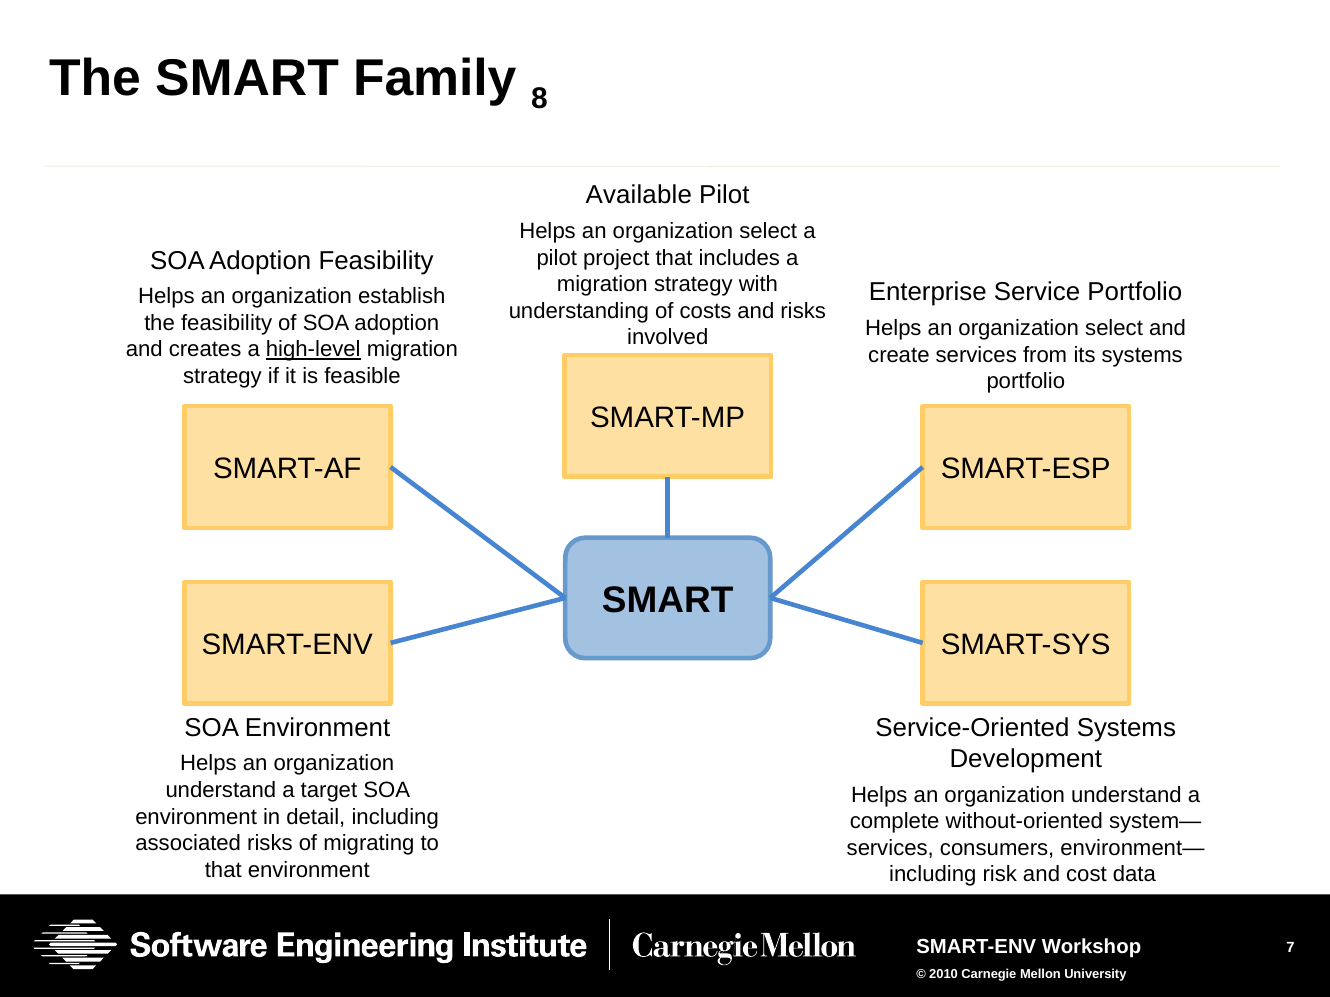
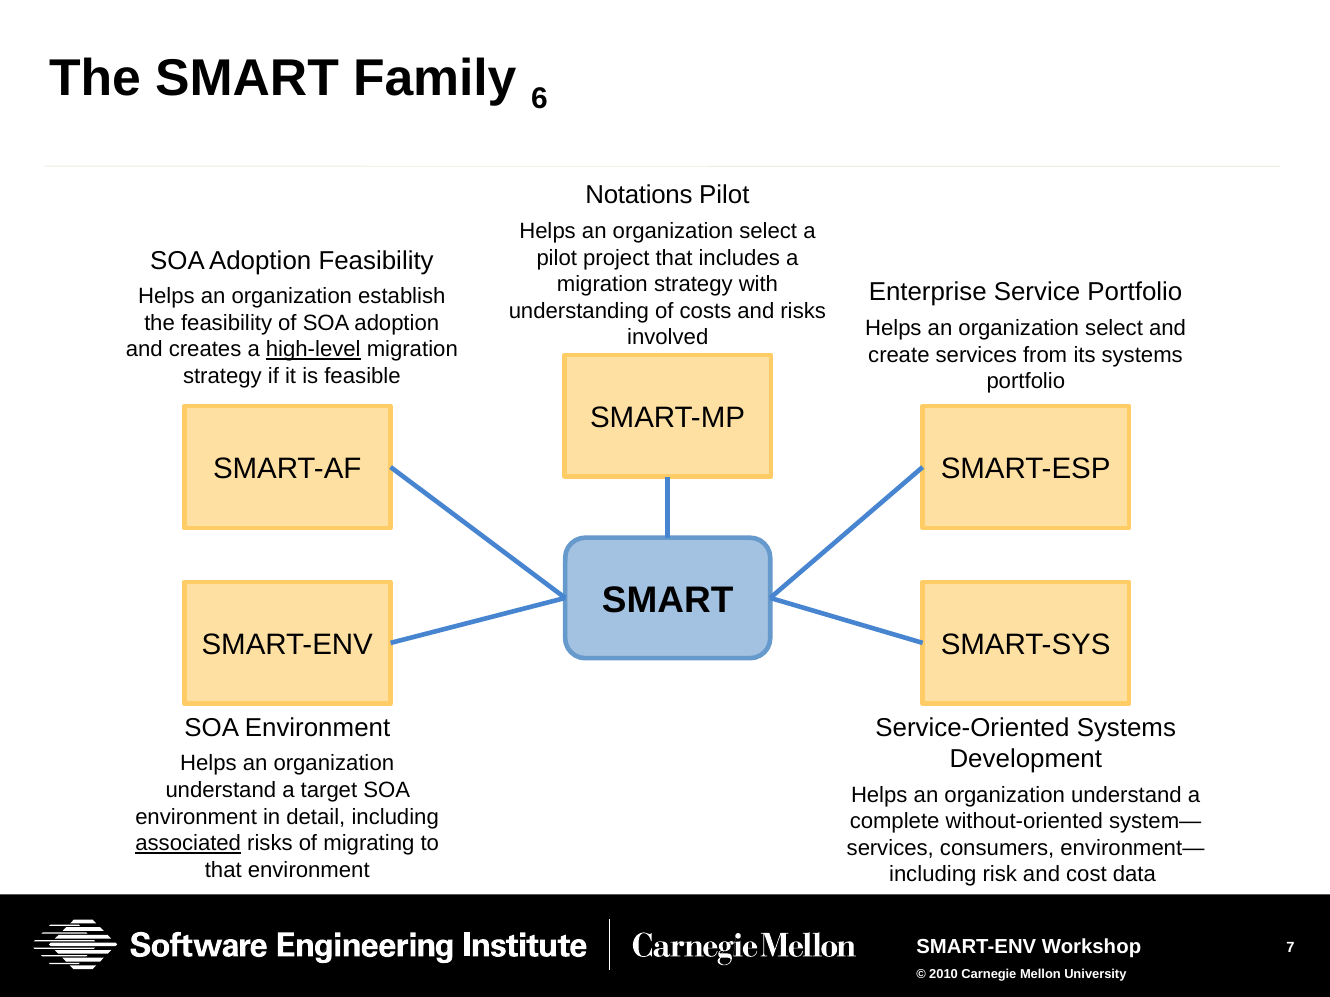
8: 8 -> 6
Available: Available -> Notations
associated underline: none -> present
